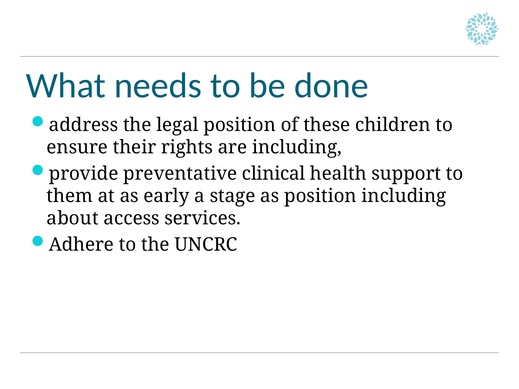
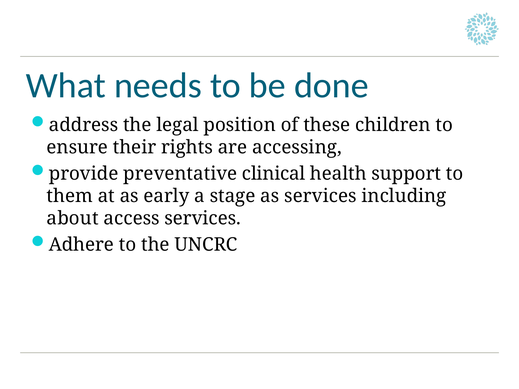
are including: including -> accessing
as position: position -> services
